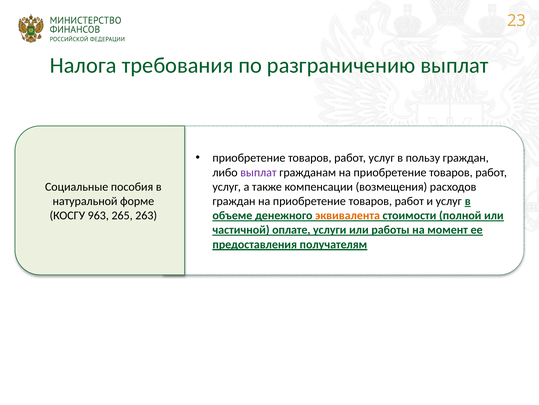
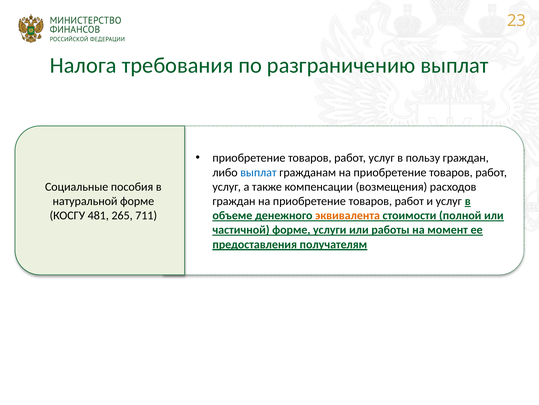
выплат at (258, 172) colour: purple -> blue
963: 963 -> 481
263: 263 -> 711
частичной оплате: оплате -> форме
